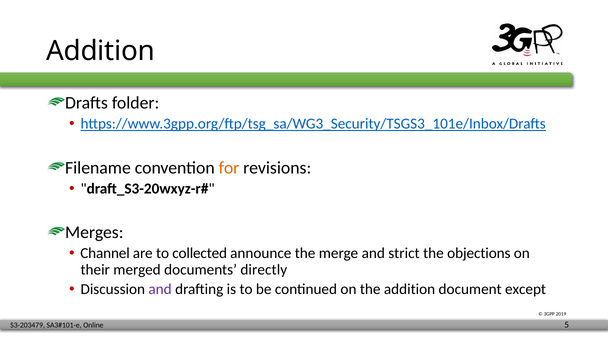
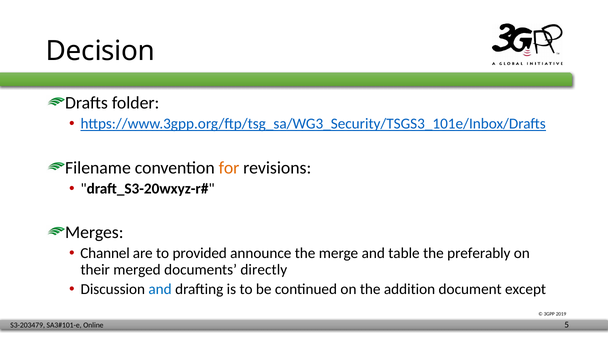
Addition at (101, 51): Addition -> Decision
collected: collected -> provided
strict: strict -> table
objections: objections -> preferably
and at (160, 289) colour: purple -> blue
